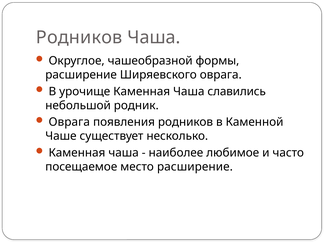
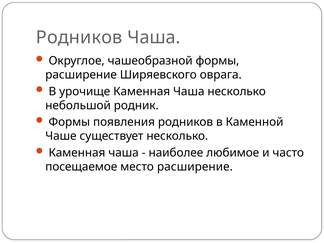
Чаша славились: славились -> несколько
Оврага at (69, 122): Оврага -> Формы
